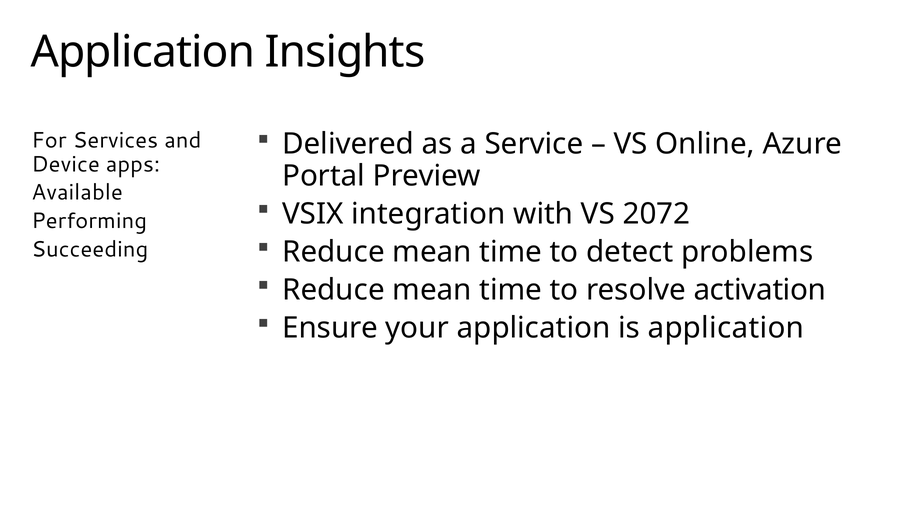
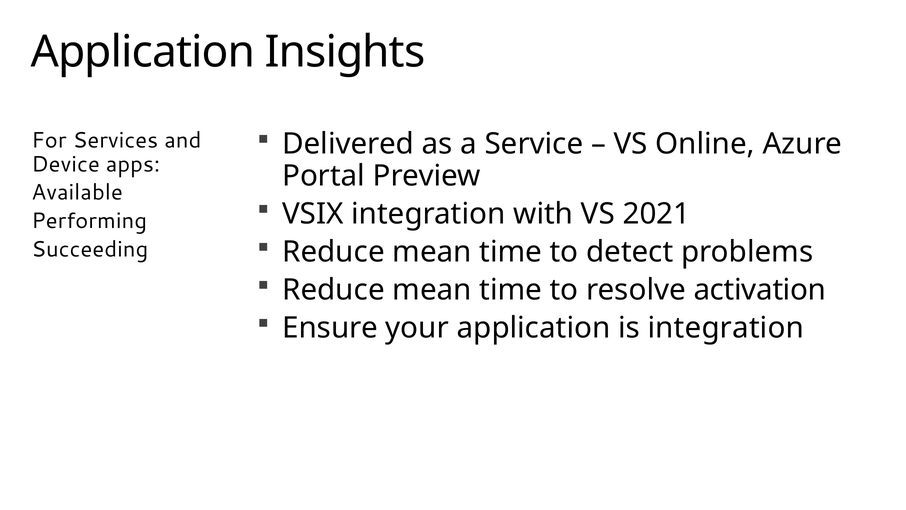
2072: 2072 -> 2021
is application: application -> integration
